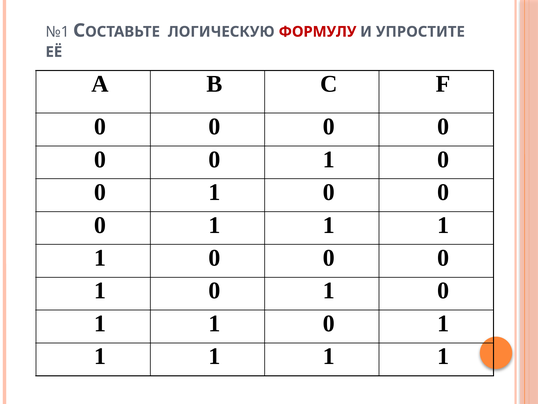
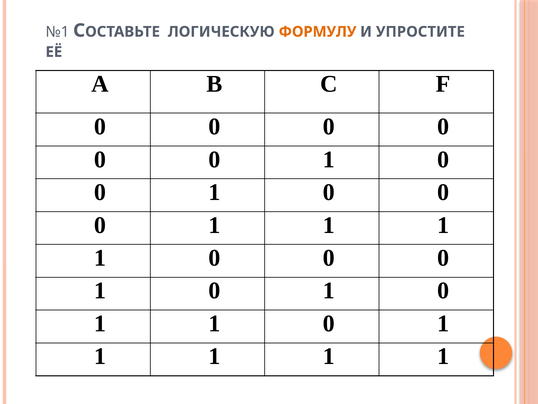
ФОРМУЛУ colour: red -> orange
